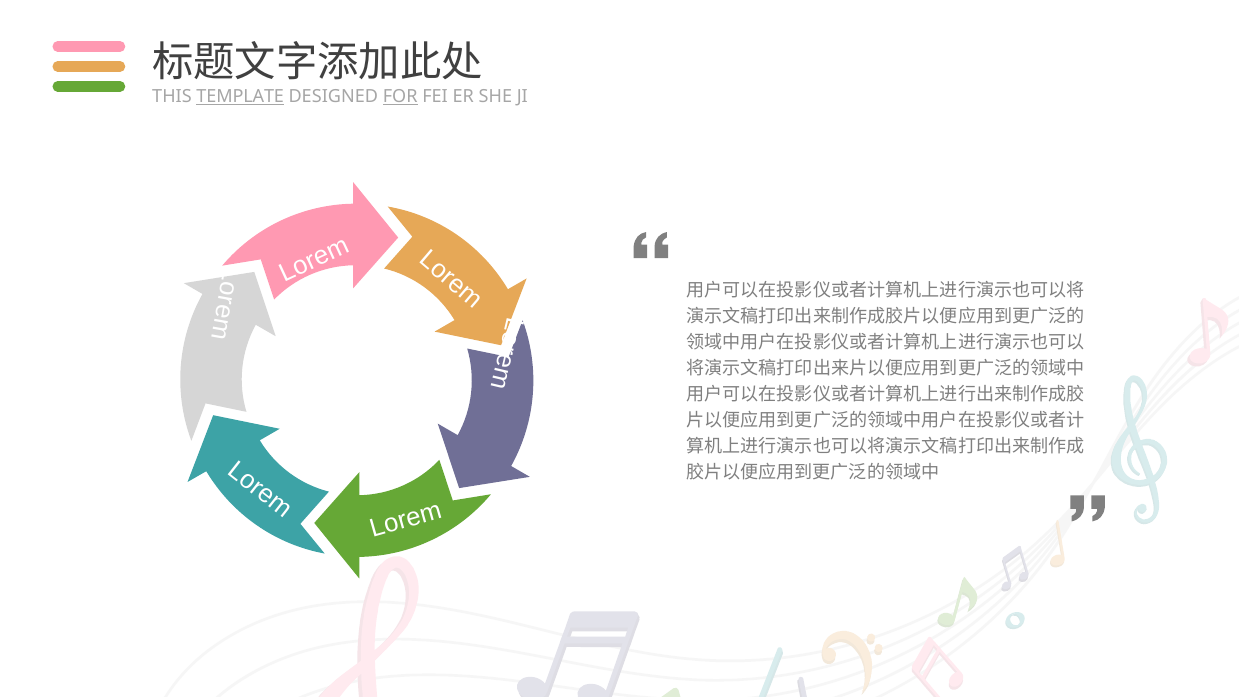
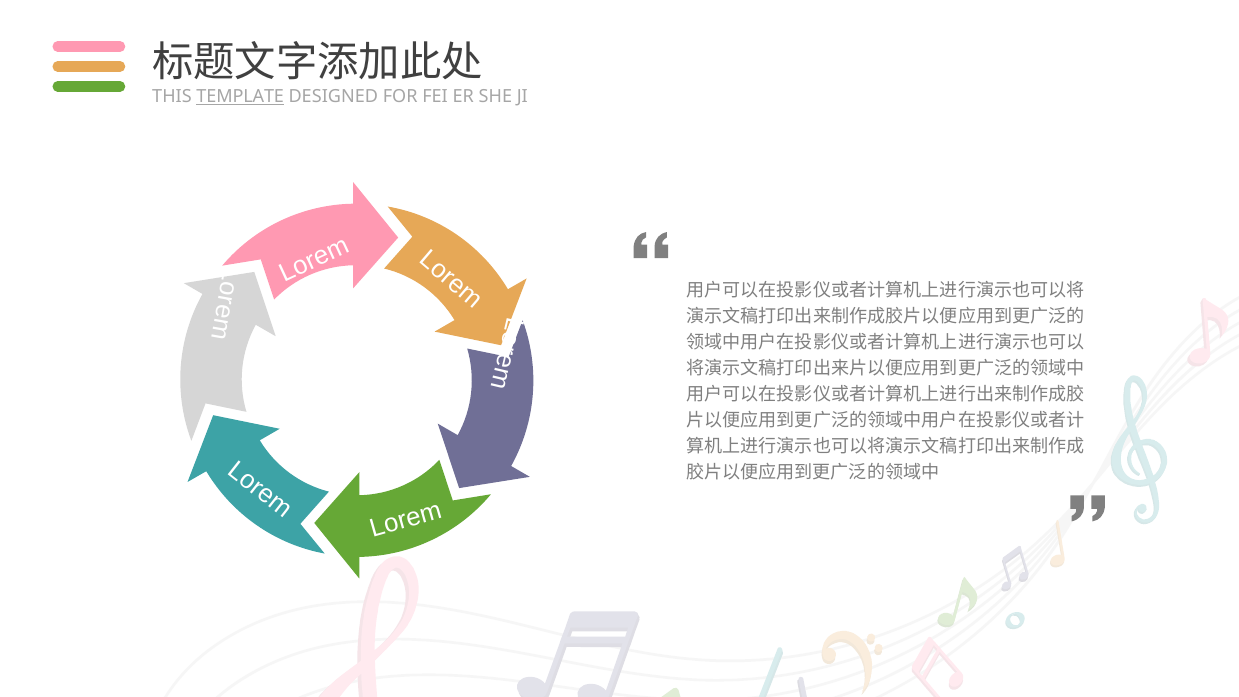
FOR underline: present -> none
